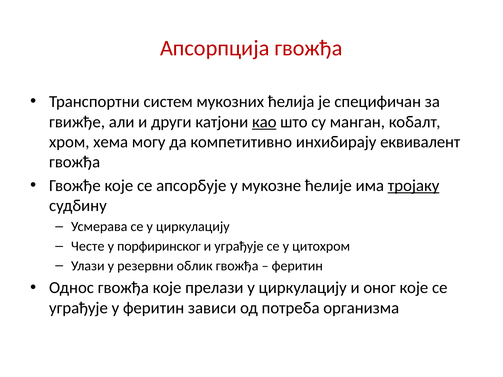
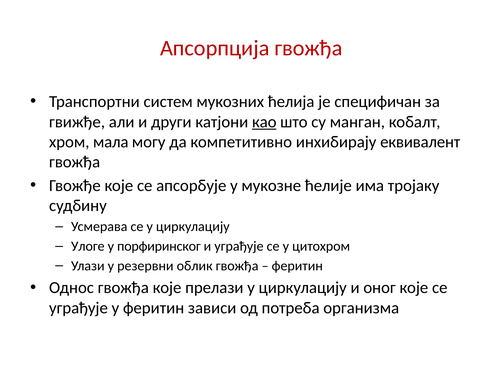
хема: хема -> мала
тројаку underline: present -> none
Честе: Честе -> Улоге
